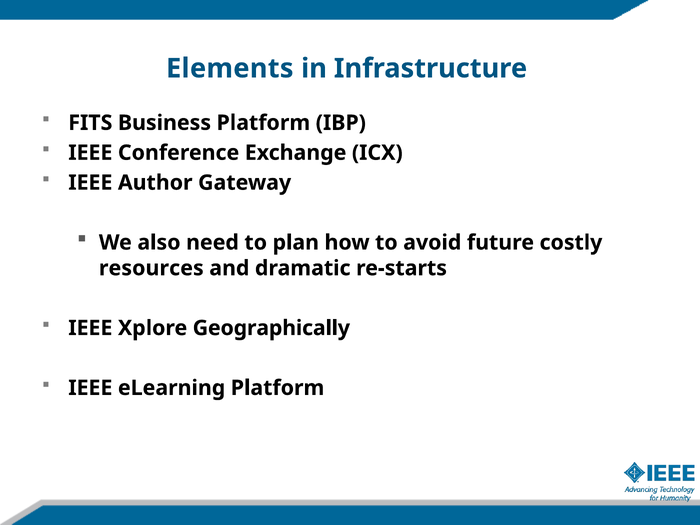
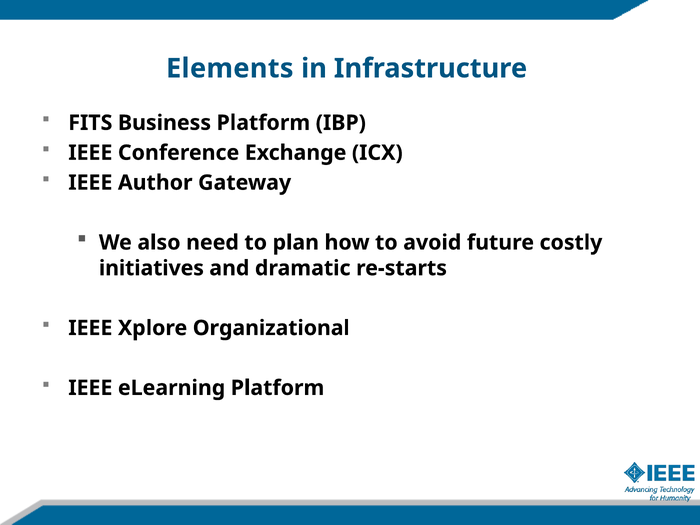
resources: resources -> initiatives
Geographically: Geographically -> Organizational
